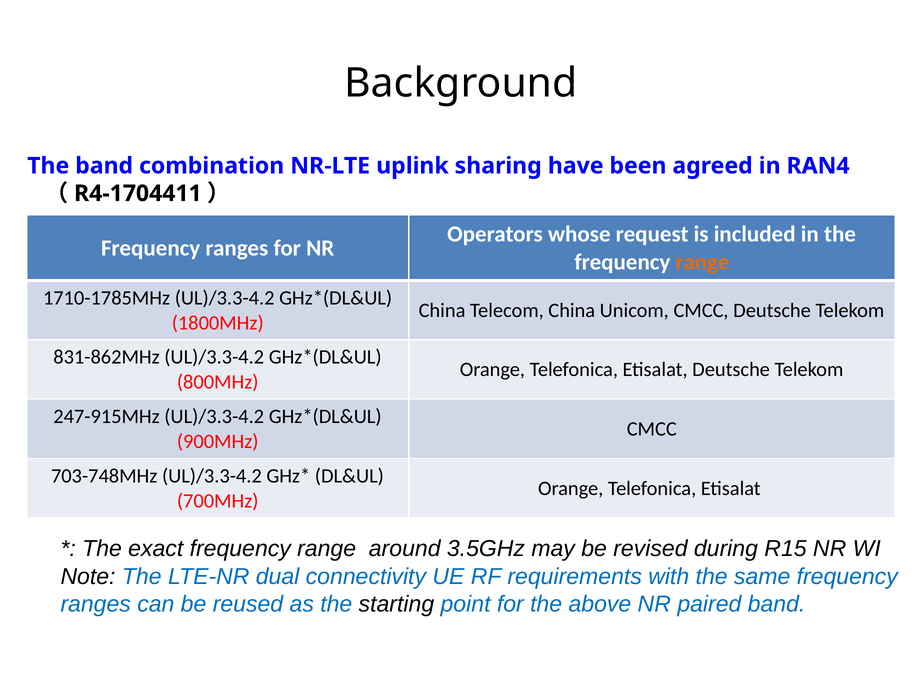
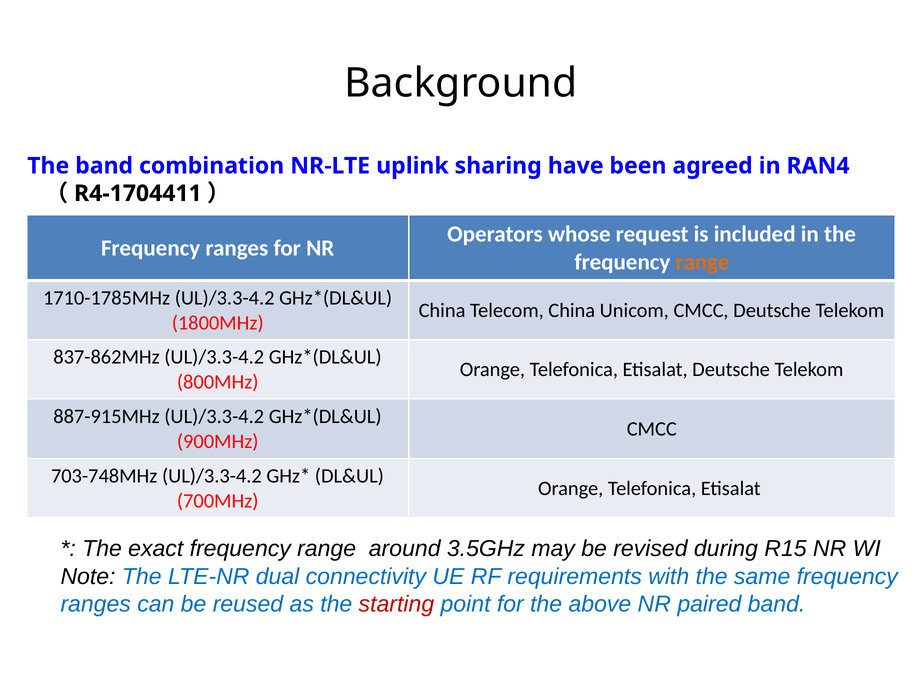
831-862MHz: 831-862MHz -> 837-862MHz
247-915MHz: 247-915MHz -> 887-915MHz
starting colour: black -> red
